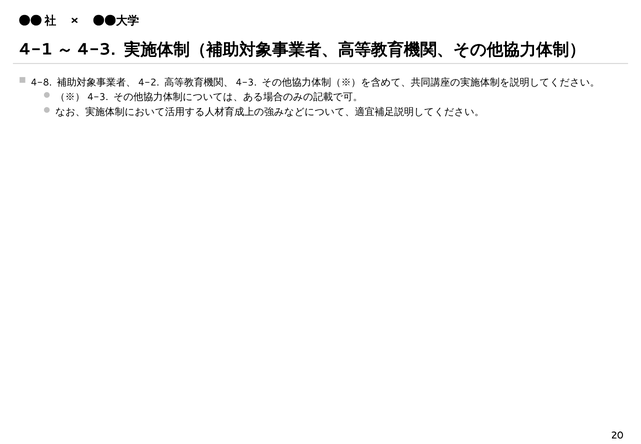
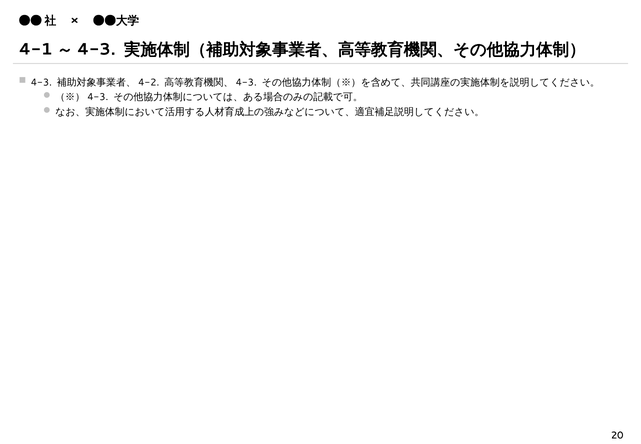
4-8: 4-8 -> 4-3
